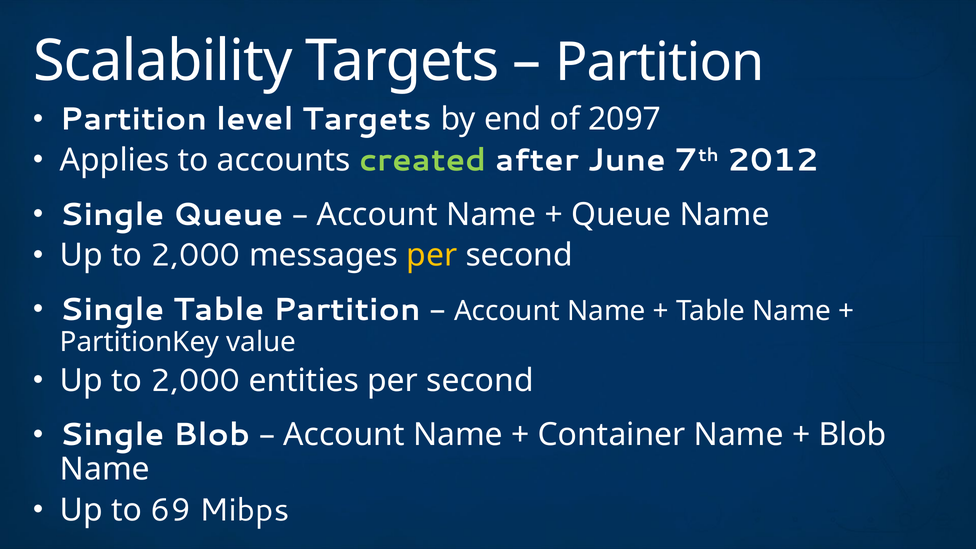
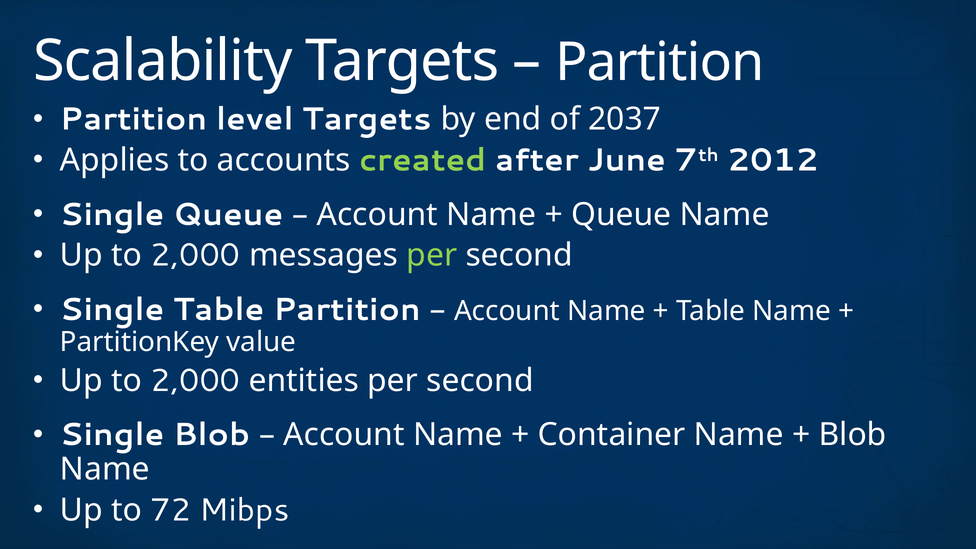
2097: 2097 -> 2037
per at (432, 255) colour: yellow -> light green
69: 69 -> 72
